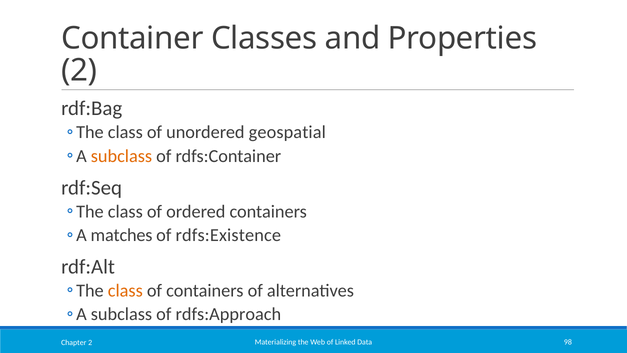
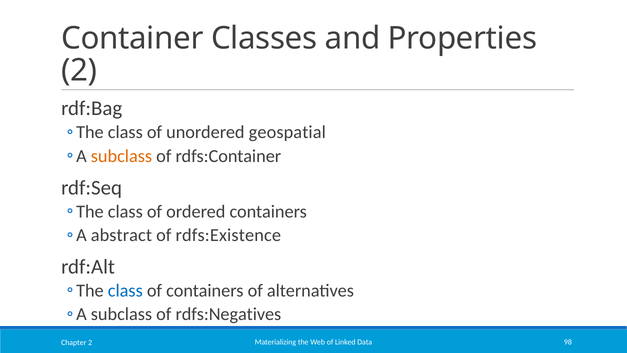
matches: matches -> abstract
class at (125, 290) colour: orange -> blue
rdfs:Approach: rdfs:Approach -> rdfs:Negatives
